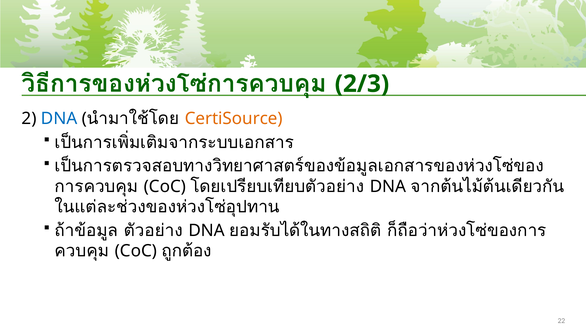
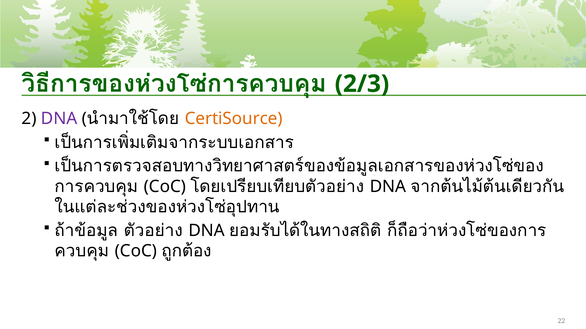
DNA at (59, 119) colour: blue -> purple
